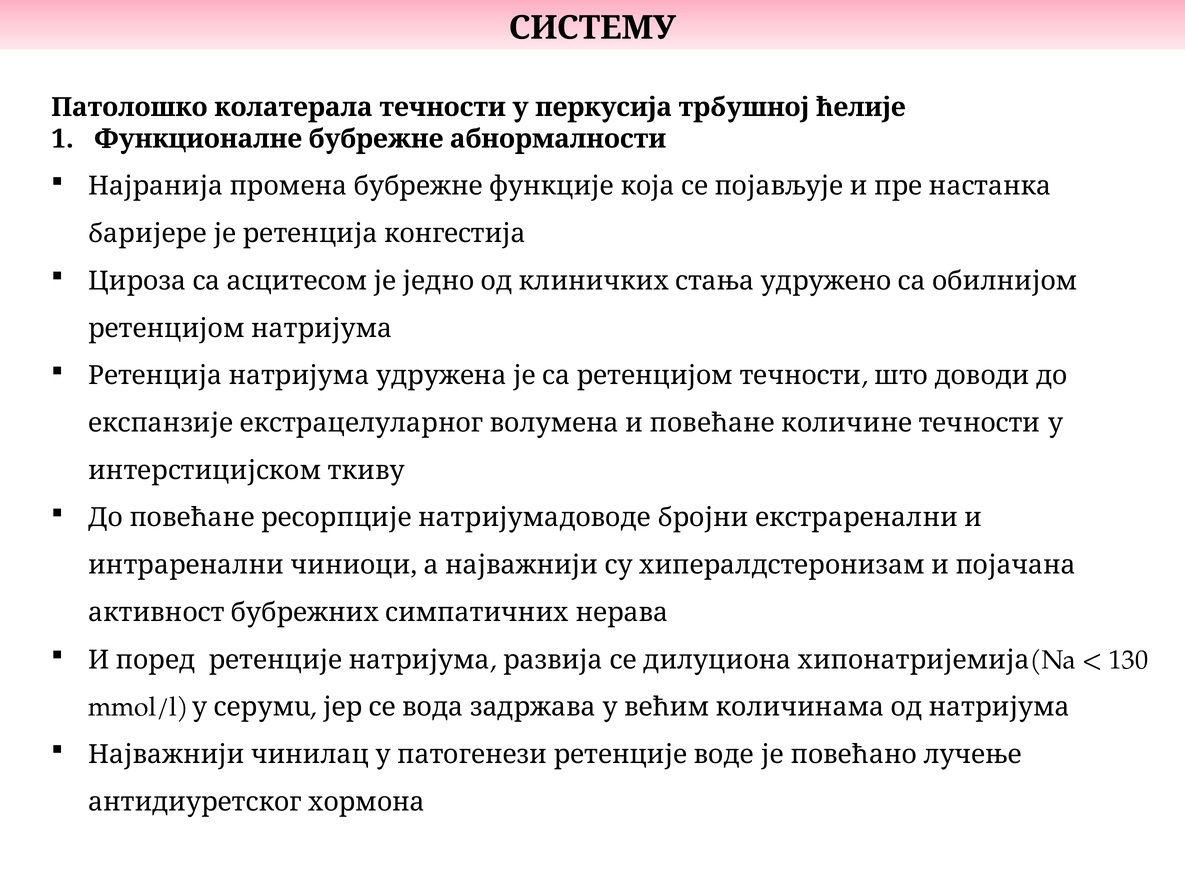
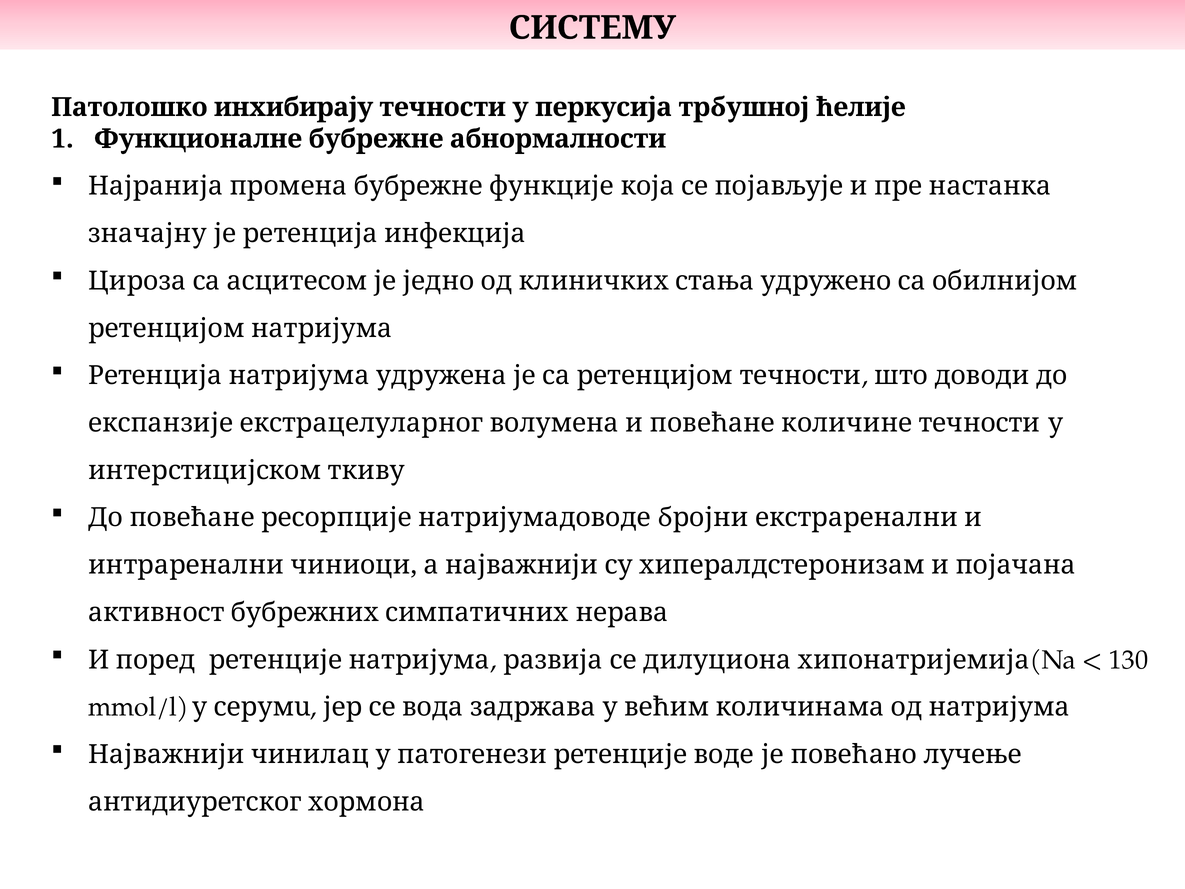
колатерала: колатерала -> инхибирају
баријере: баријере -> значајну
конгестија: конгестија -> инфекција
